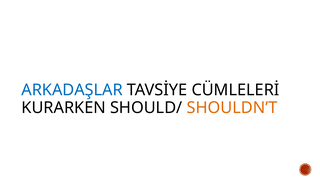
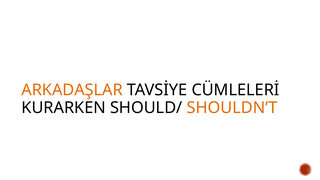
ARKADAŞLAR colour: blue -> orange
